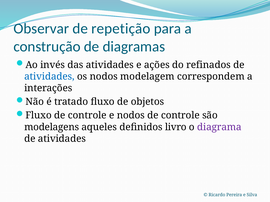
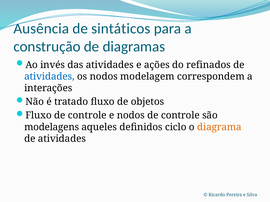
Observar: Observar -> Ausência
repetição: repetição -> sintáticos
livro: livro -> ciclo
diagrama colour: purple -> orange
